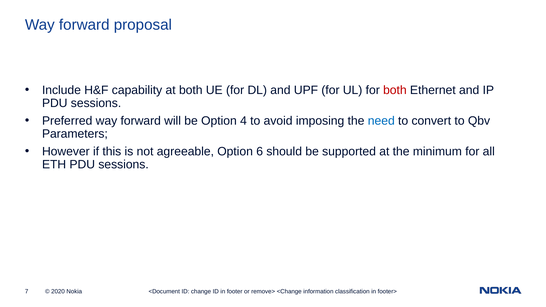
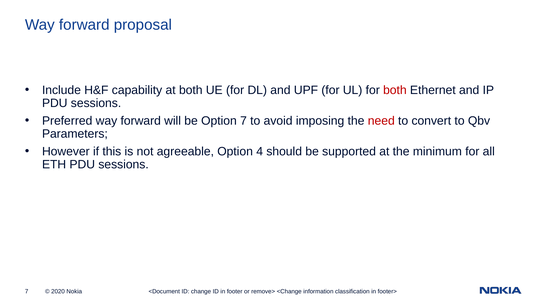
Option 4: 4 -> 7
need colour: blue -> red
6: 6 -> 4
